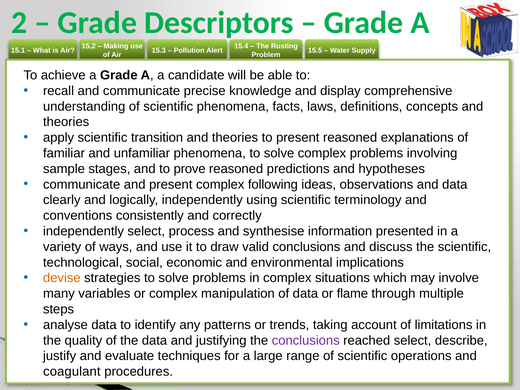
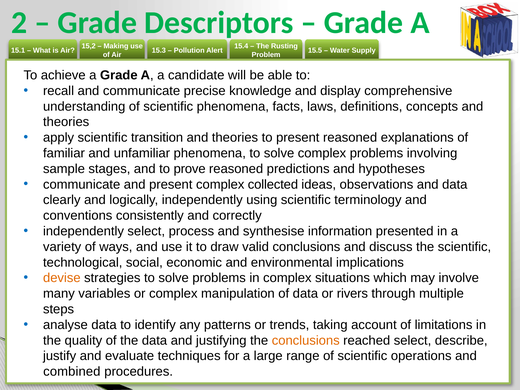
following: following -> collected
flame: flame -> rivers
conclusions at (306, 340) colour: purple -> orange
coagulant: coagulant -> combined
